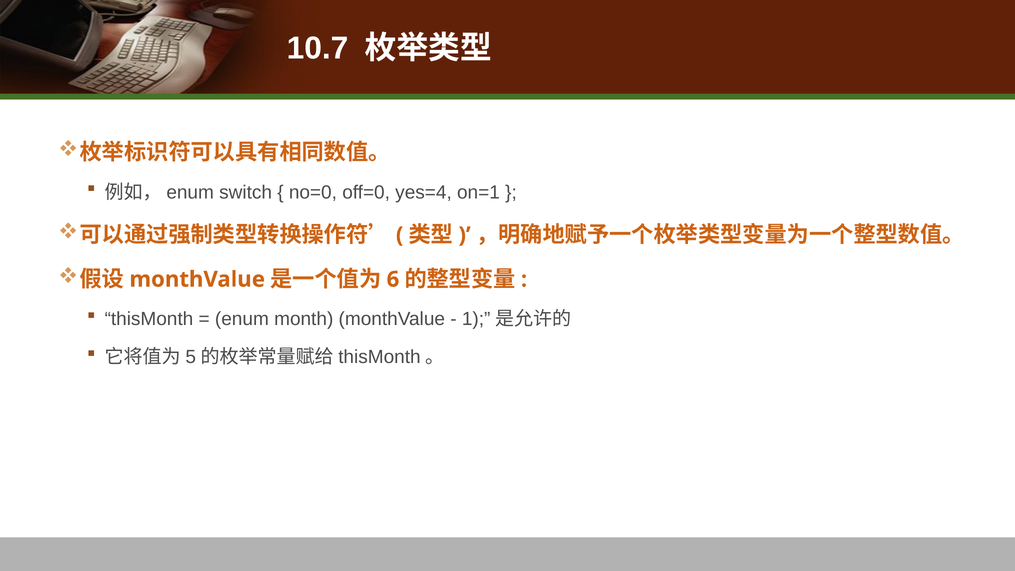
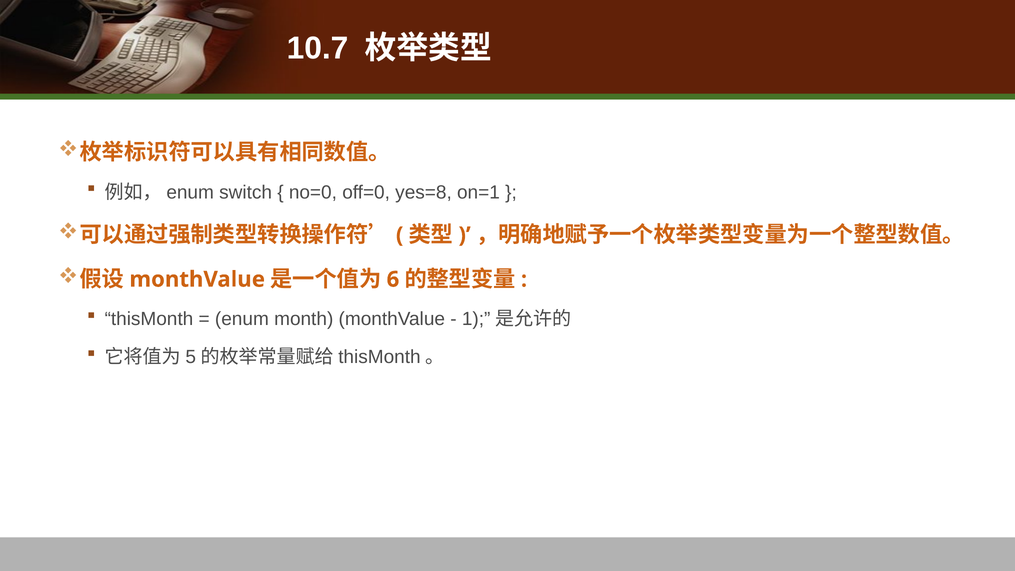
yes=4: yes=4 -> yes=8
